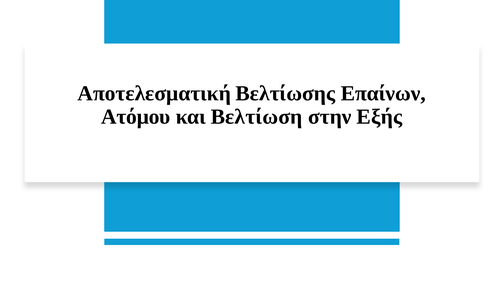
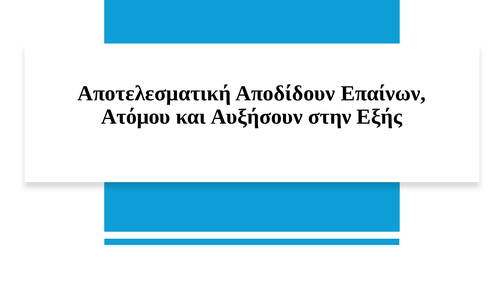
Βελτίωσης: Βελτίωσης -> Αποδίδουν
Βελτίωση: Βελτίωση -> Αυξήσουν
